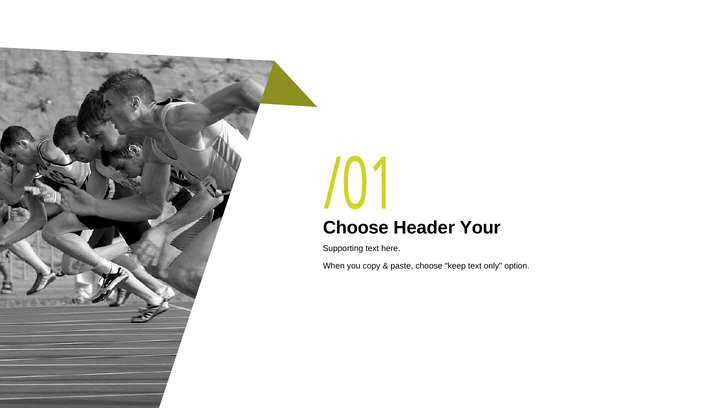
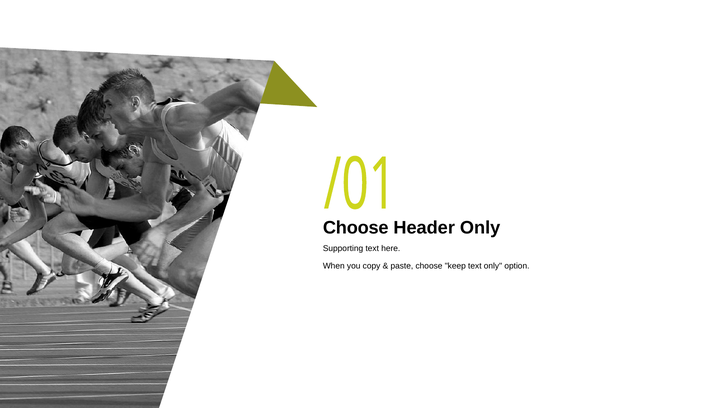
Header Your: Your -> Only
